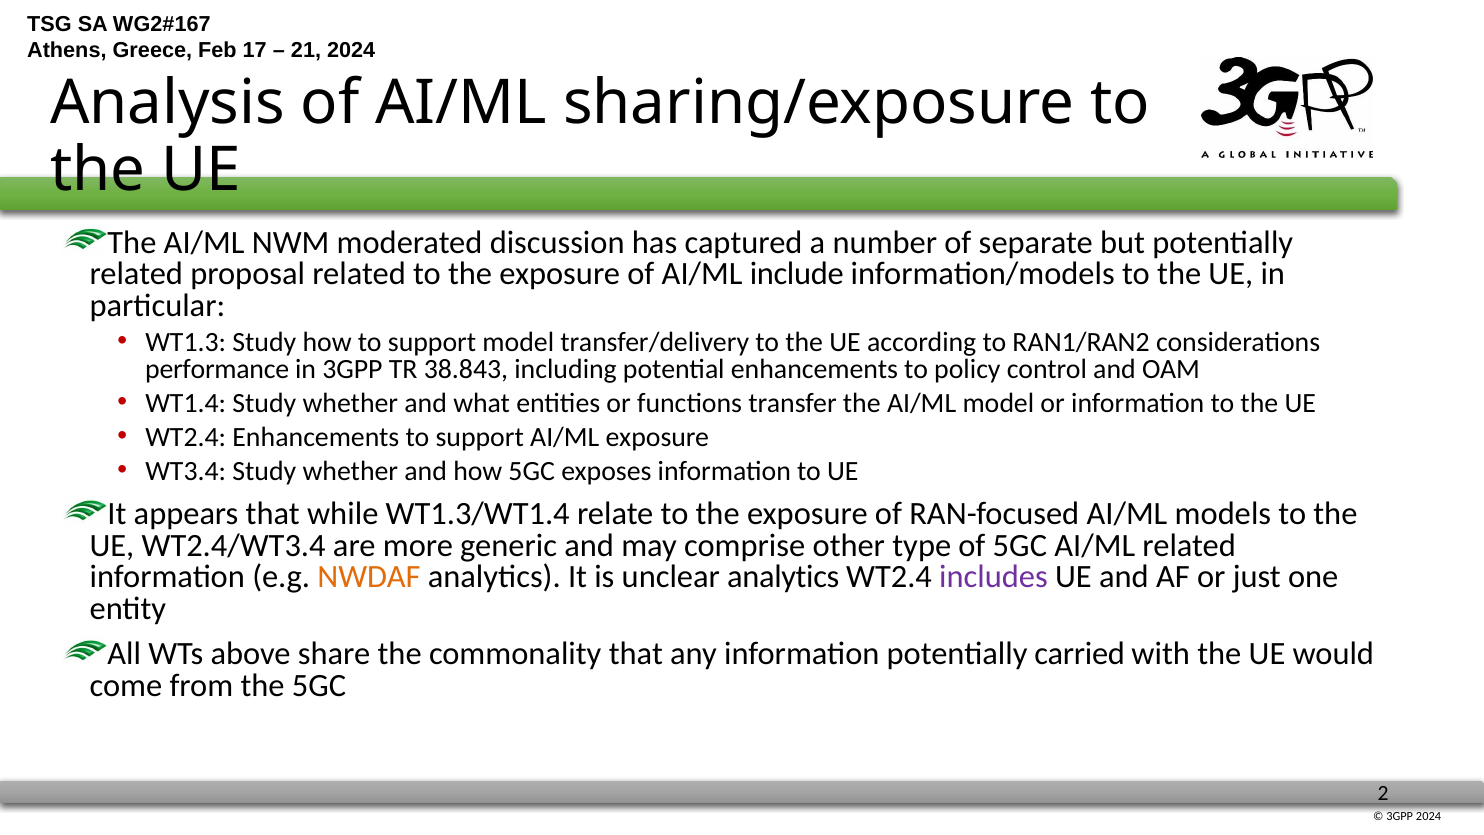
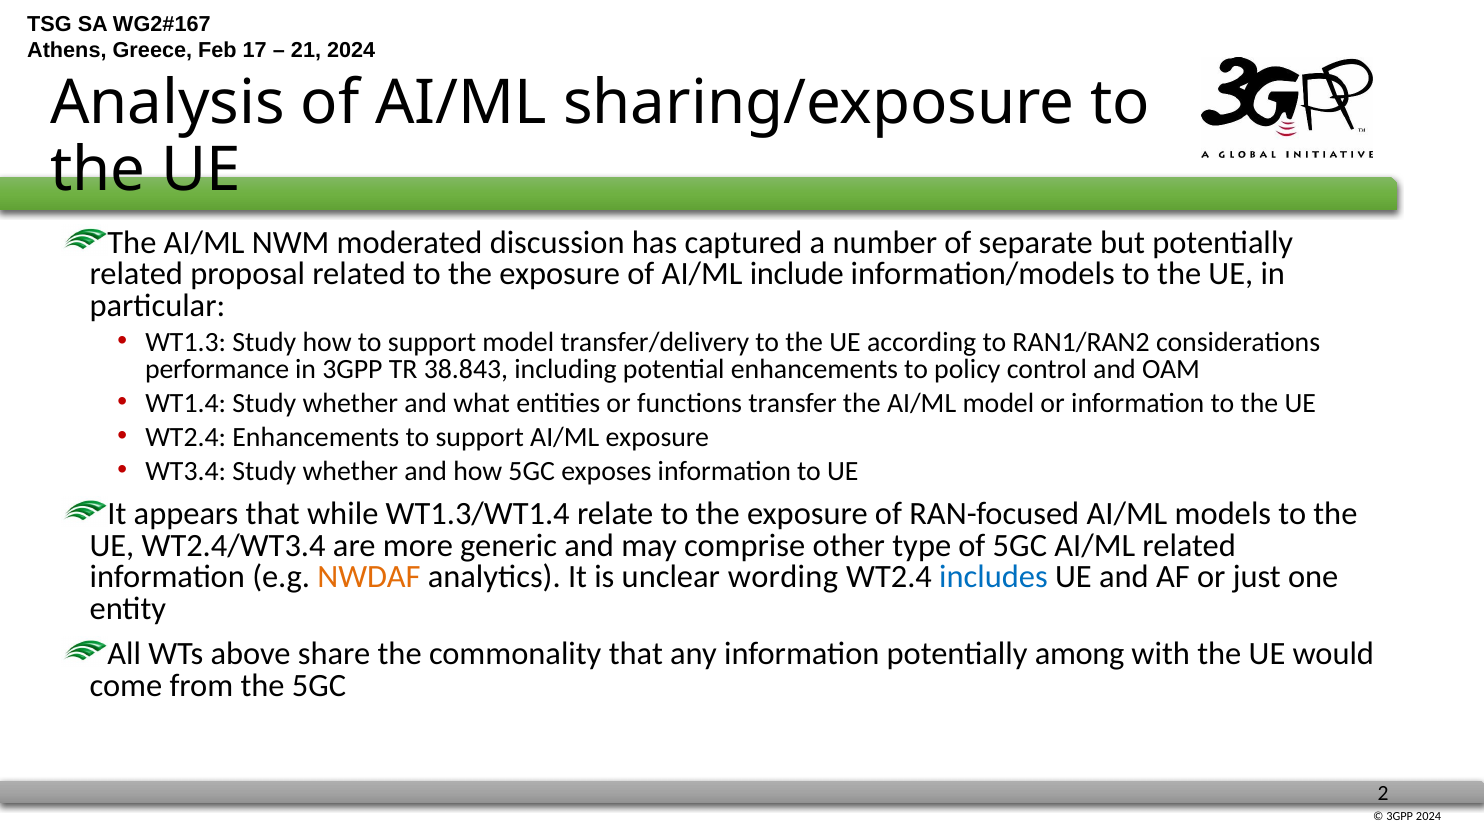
unclear analytics: analytics -> wording
includes colour: purple -> blue
carried: carried -> among
